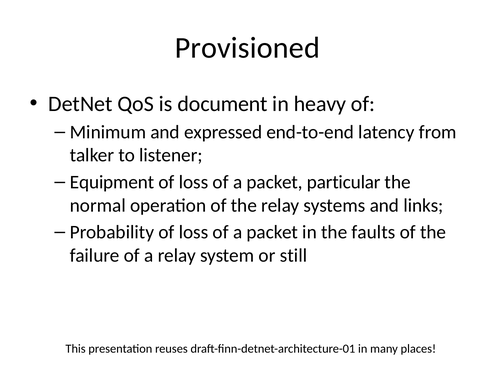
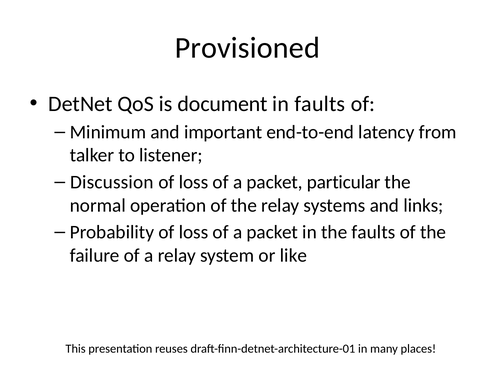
in heavy: heavy -> faults
expressed: expressed -> important
Equipment: Equipment -> Discussion
still: still -> like
